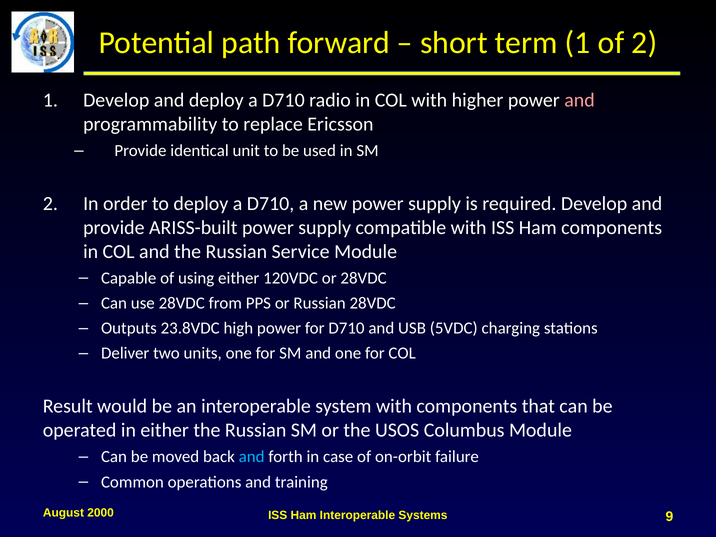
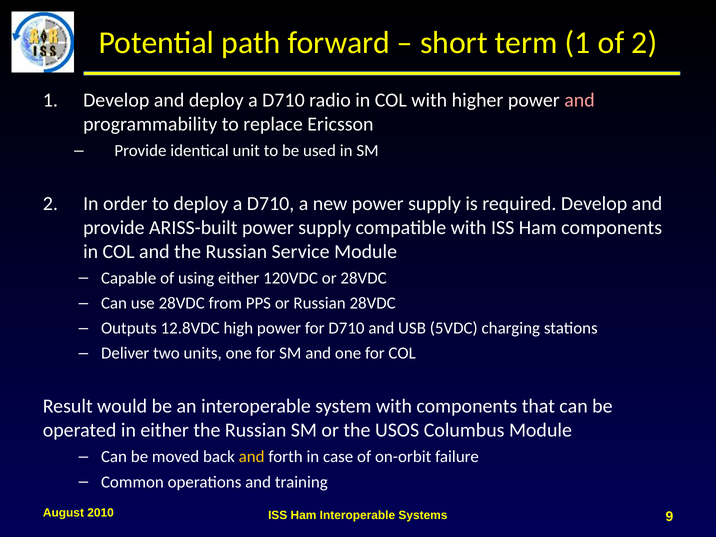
23.8VDC: 23.8VDC -> 12.8VDC
and at (252, 457) colour: light blue -> yellow
2000: 2000 -> 2010
